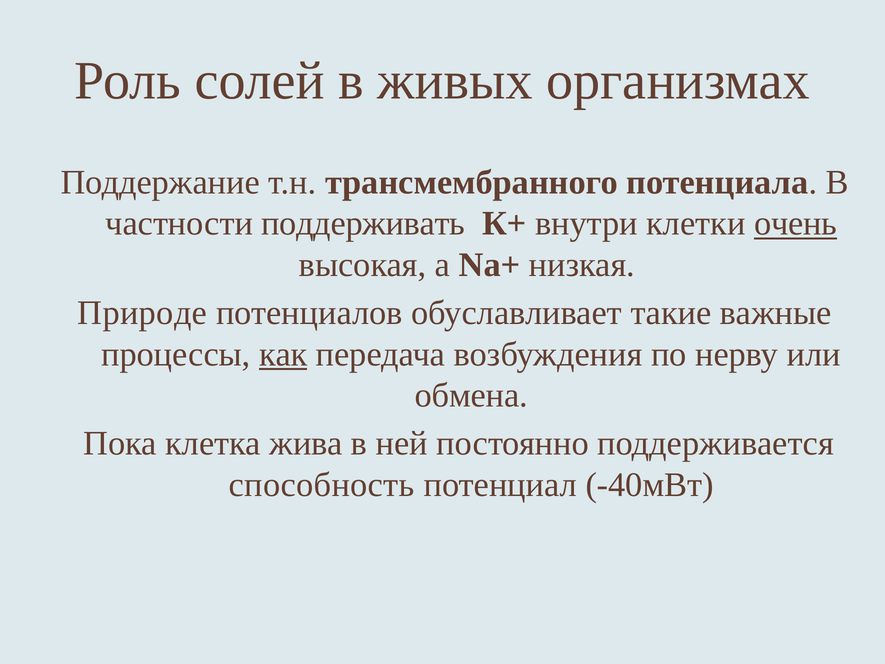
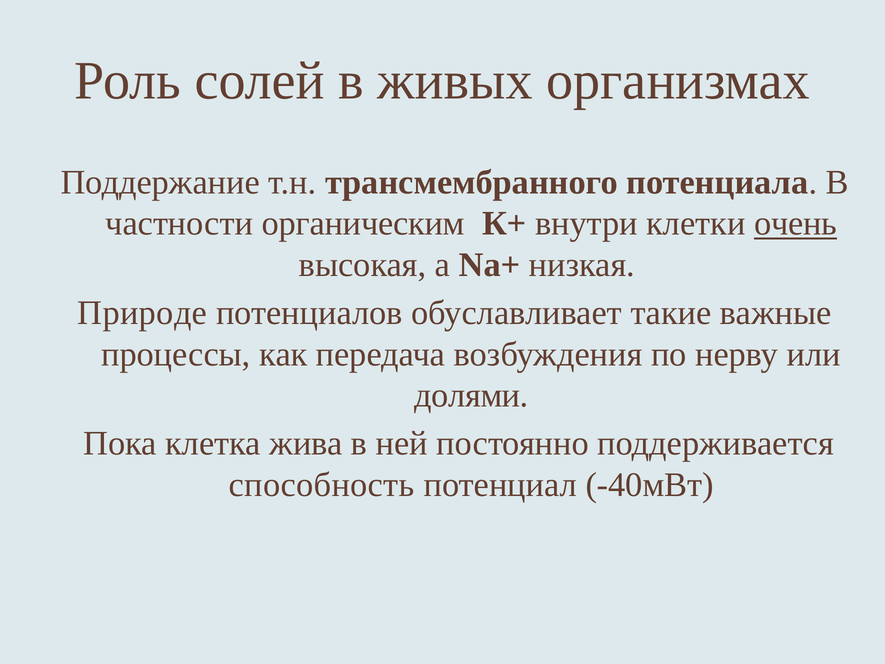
поддерживать: поддерживать -> органическим
как underline: present -> none
обмена: обмена -> долями
